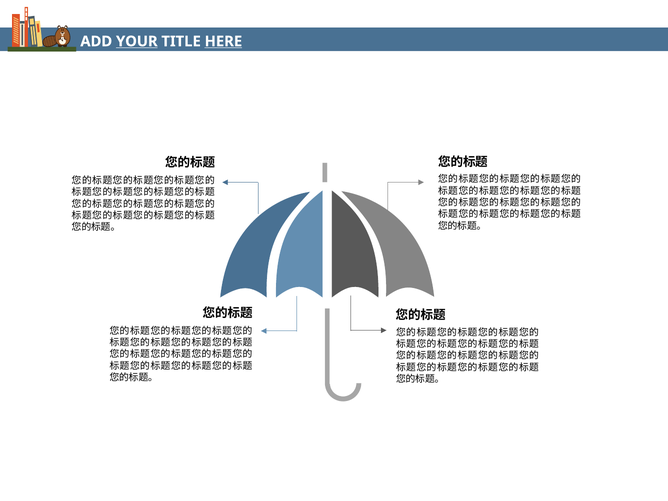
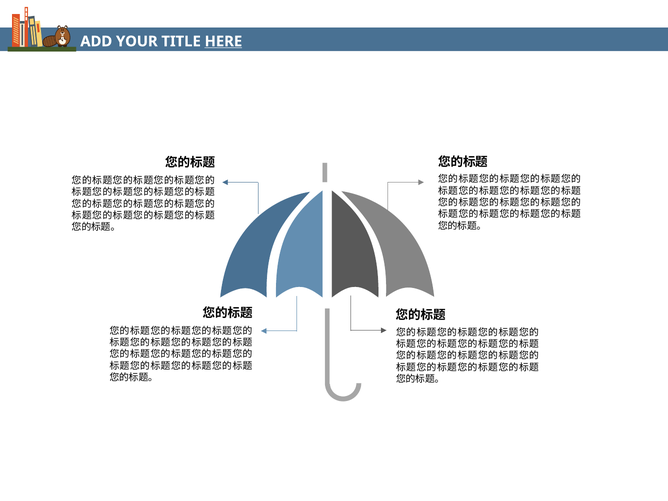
YOUR underline: present -> none
